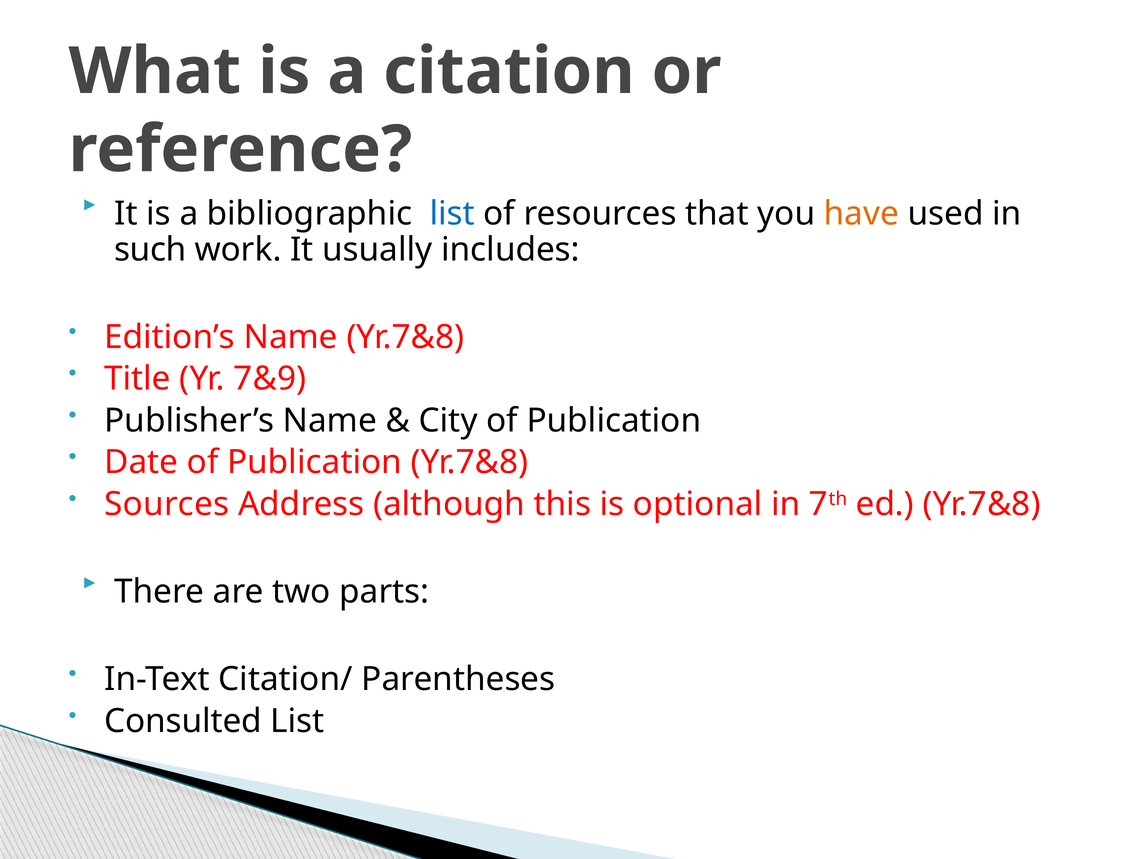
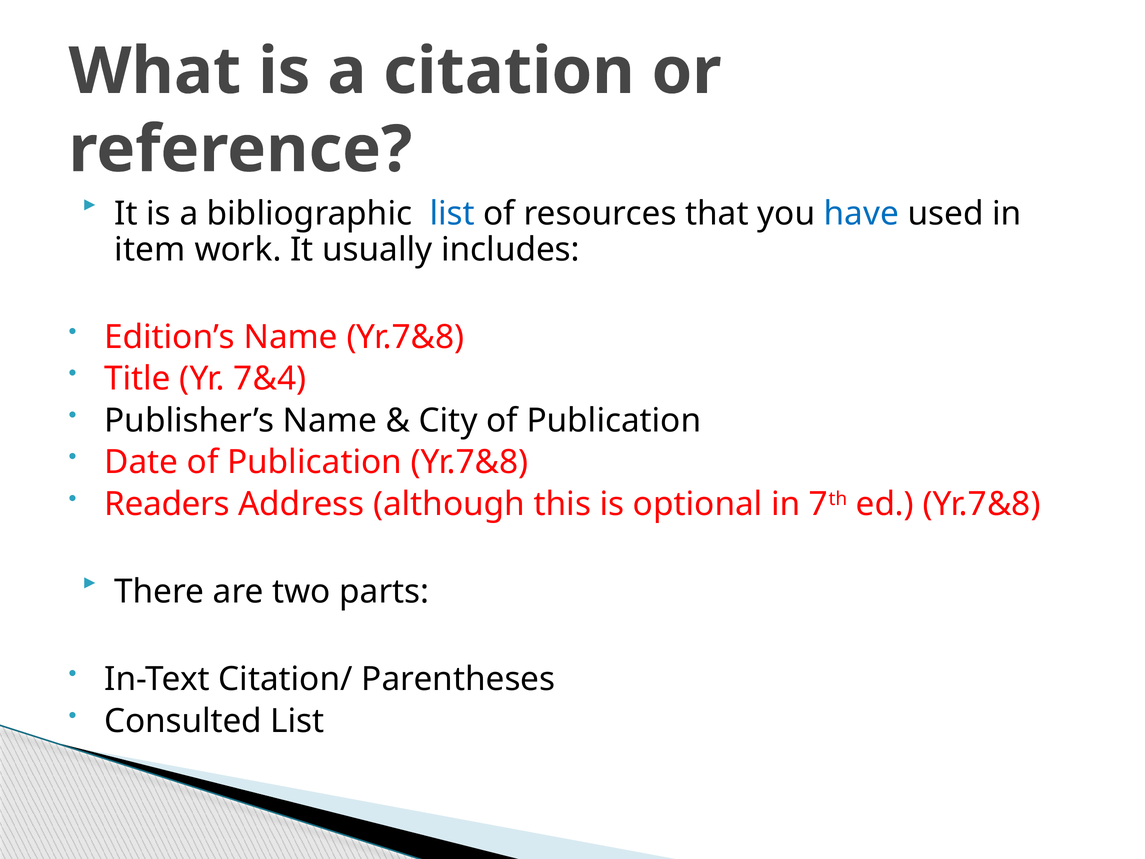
have colour: orange -> blue
such: such -> item
7&9: 7&9 -> 7&4
Sources: Sources -> Readers
